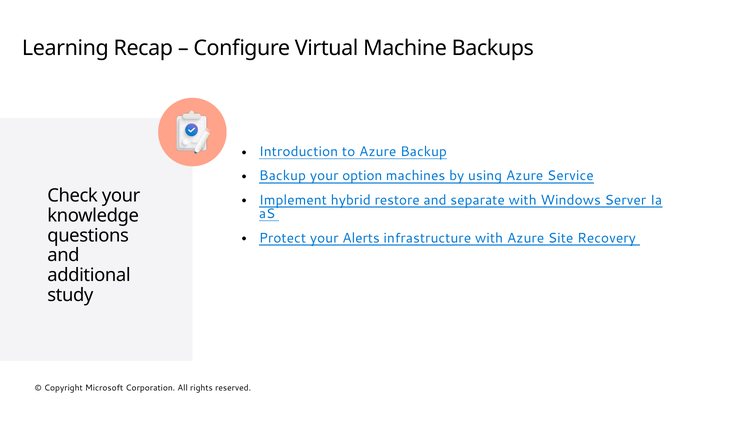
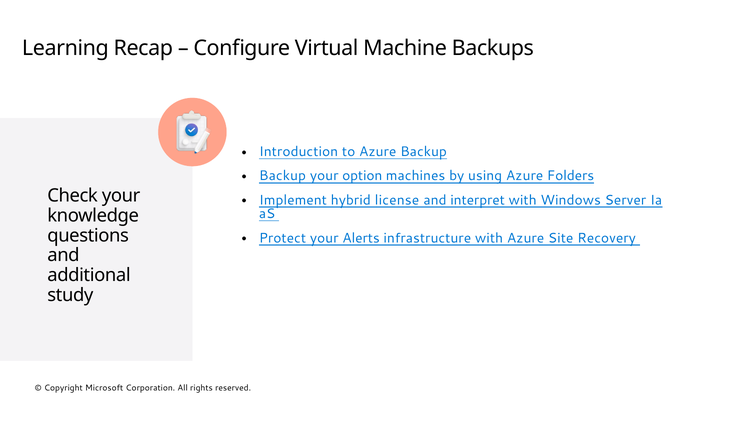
Service: Service -> Folders
restore: restore -> license
separate: separate -> interpret
